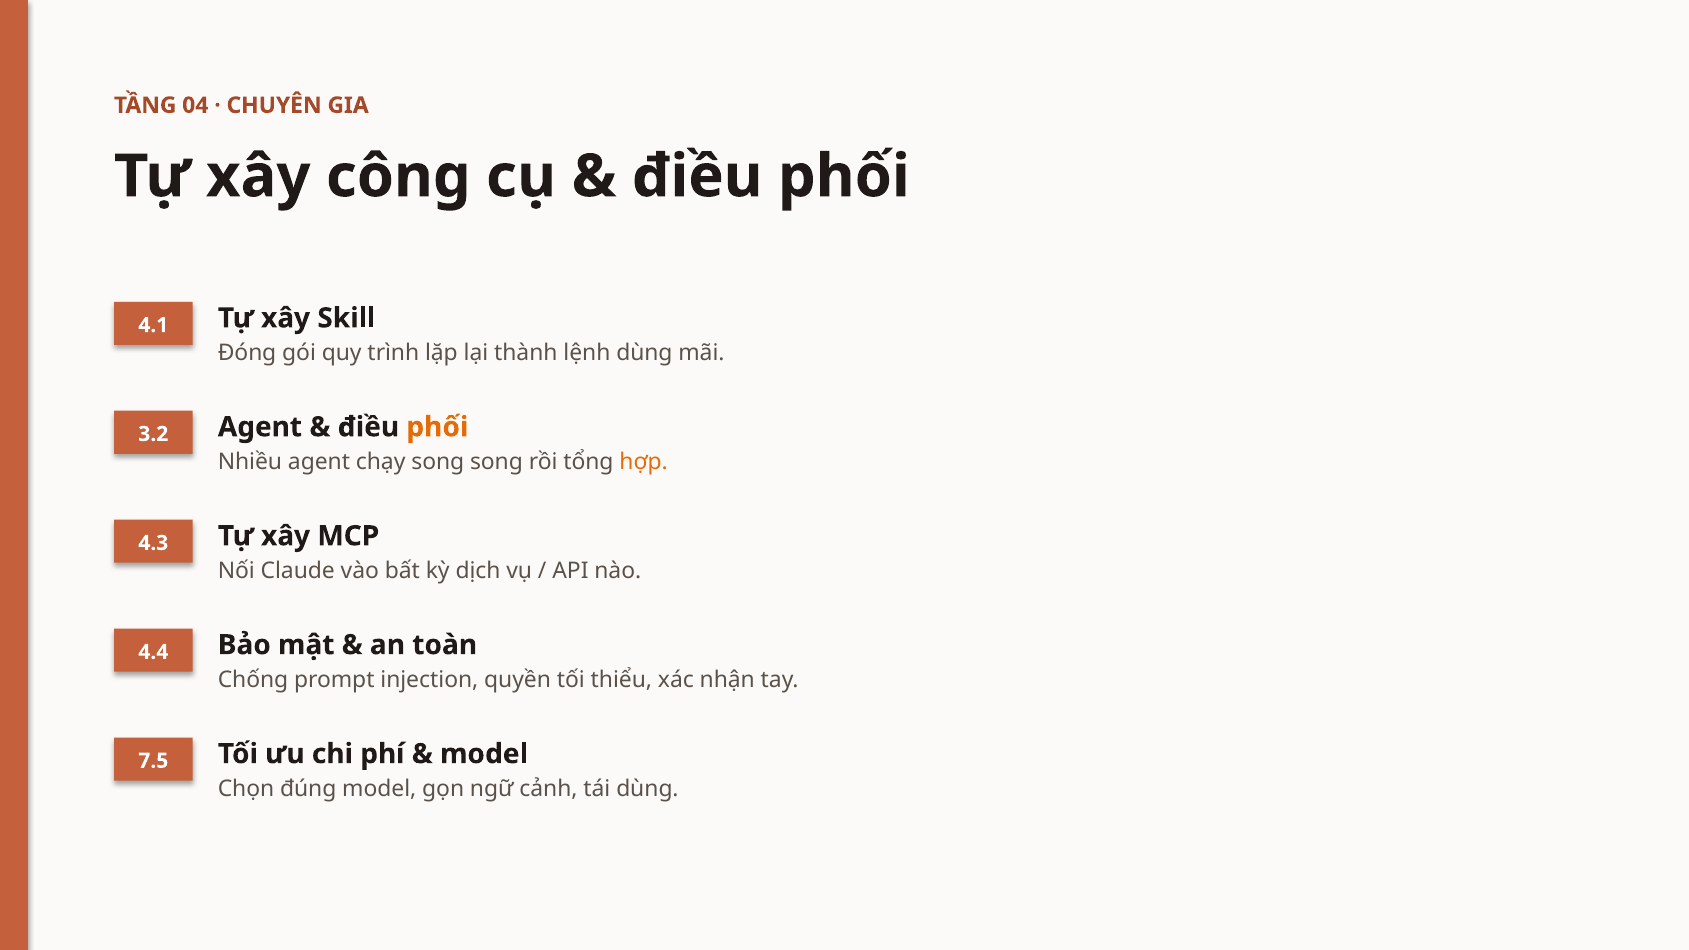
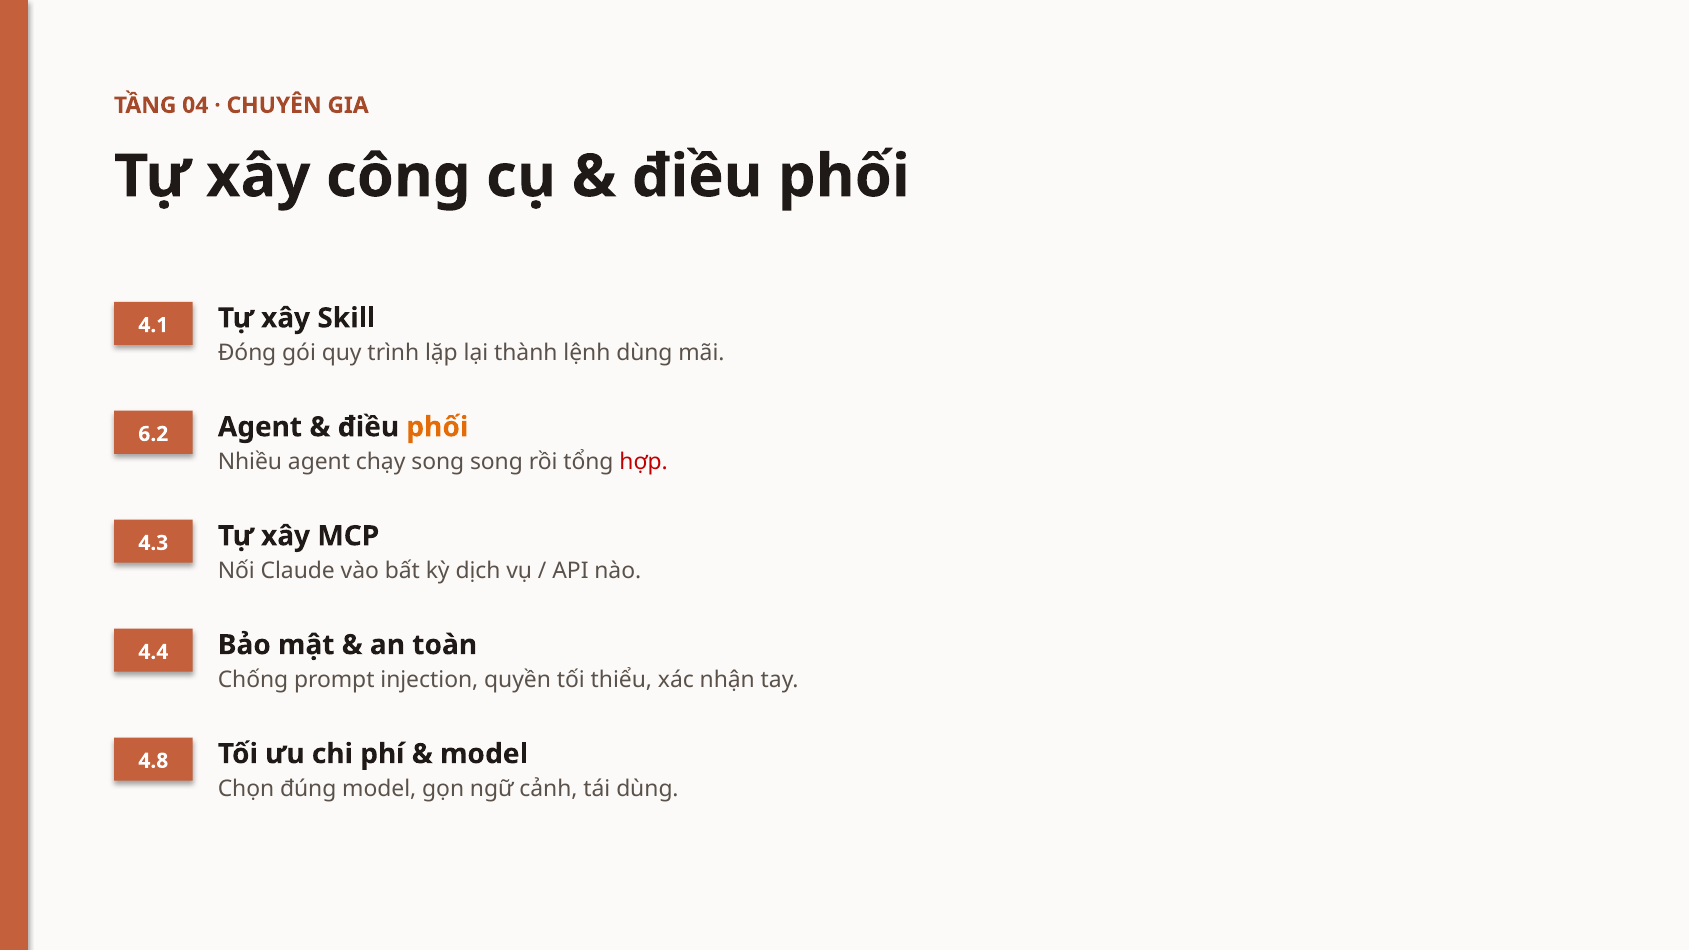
3.2: 3.2 -> 6.2
hợp colour: orange -> red
7.5: 7.5 -> 4.8
